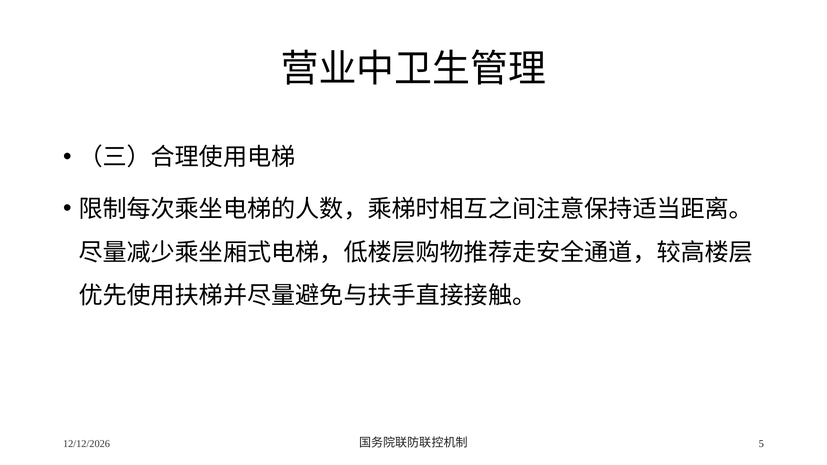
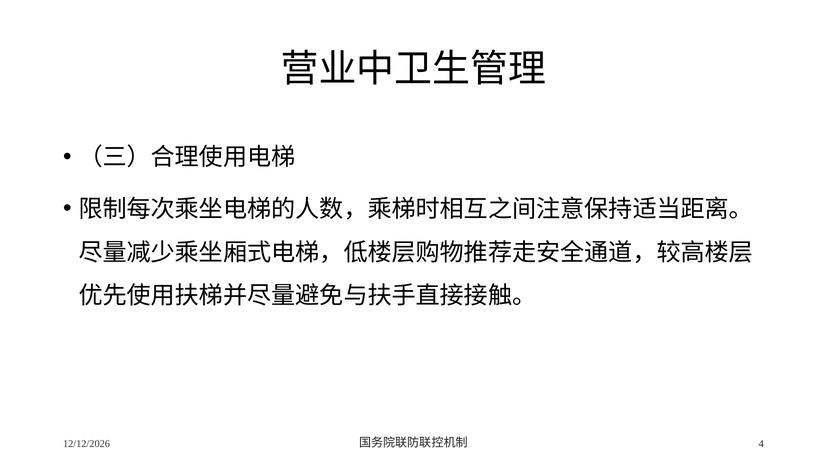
5: 5 -> 4
